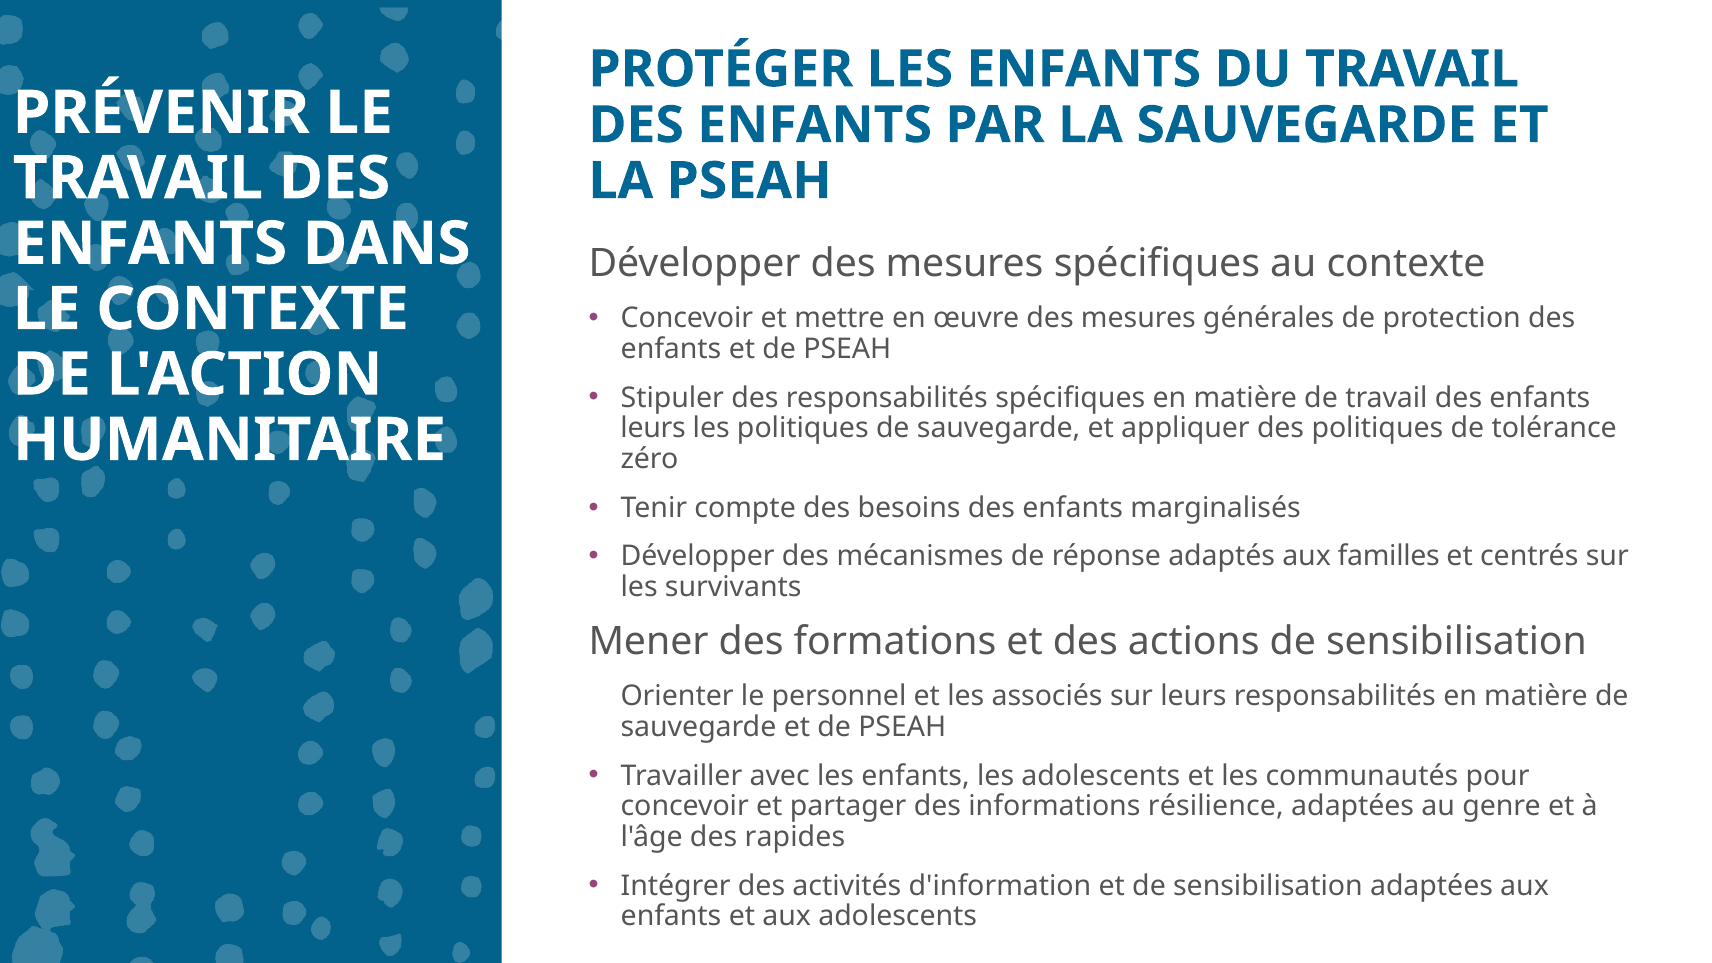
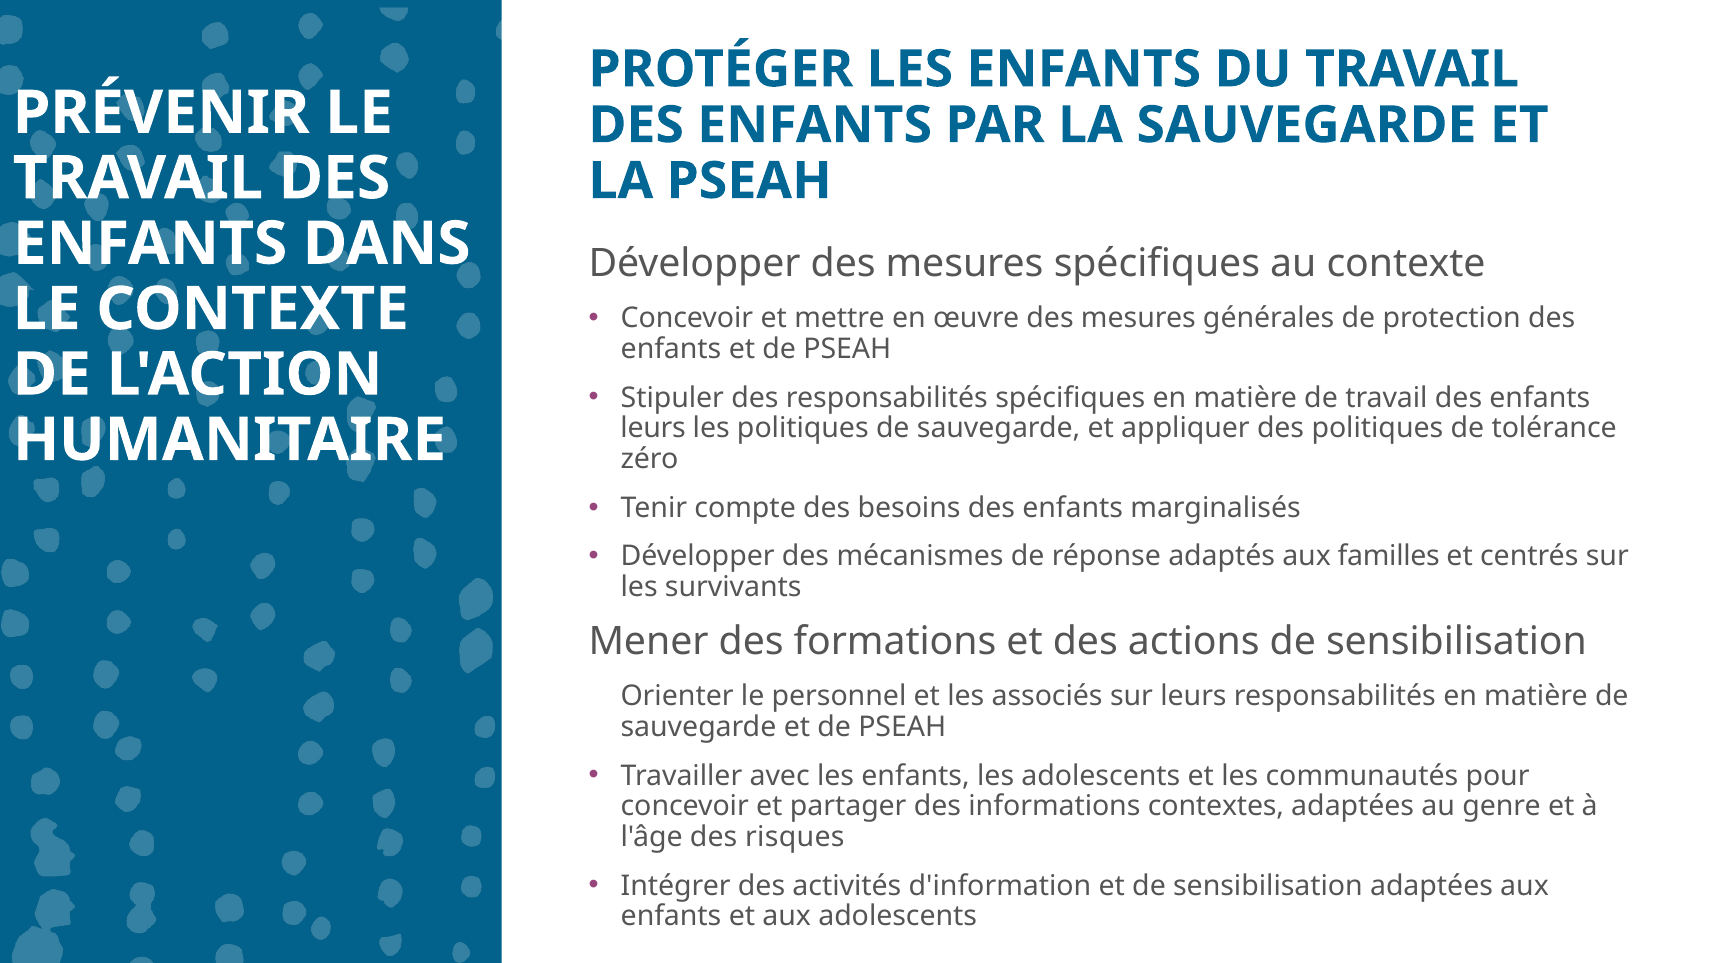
résilience: résilience -> contextes
rapides: rapides -> risques
